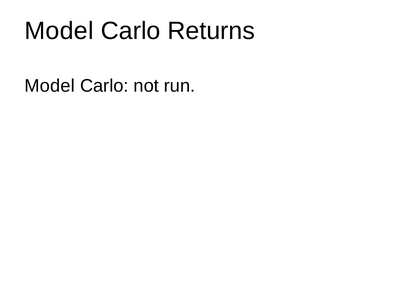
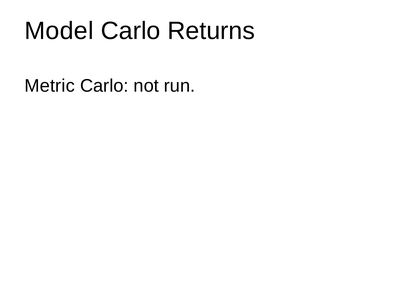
Model at (50, 86): Model -> Metric
